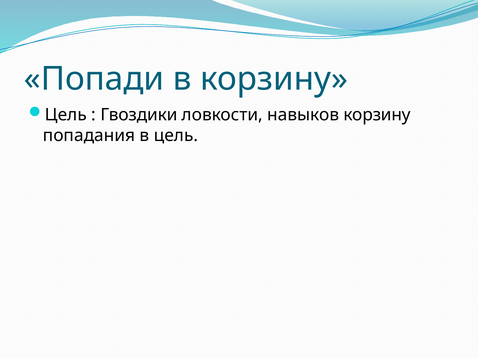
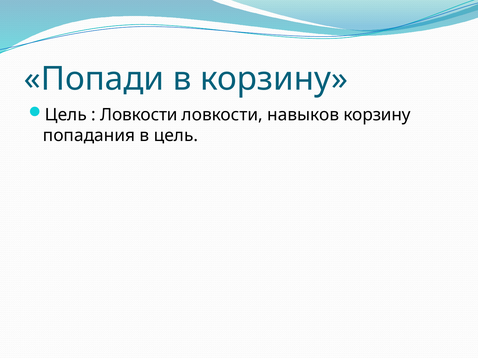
Гвоздики at (139, 115): Гвоздики -> Ловкости
